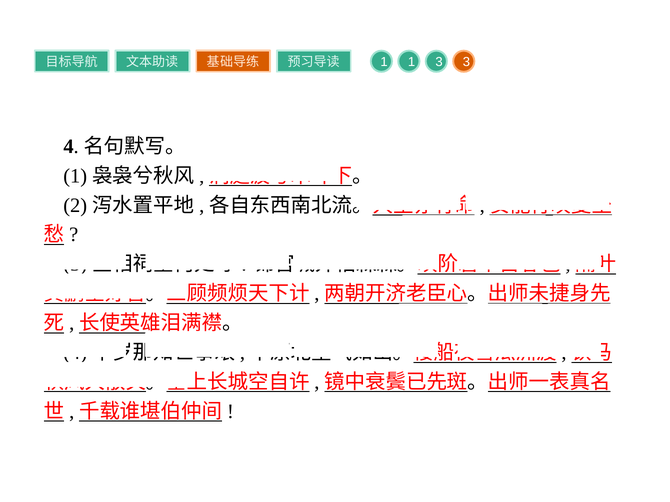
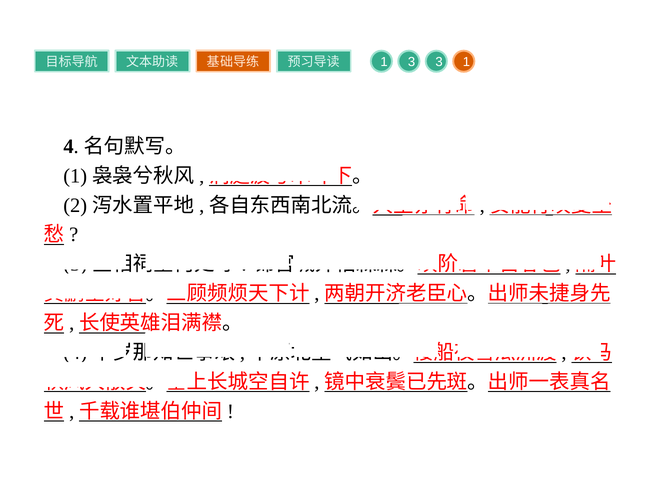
1 1: 1 -> 3
3 3: 3 -> 1
